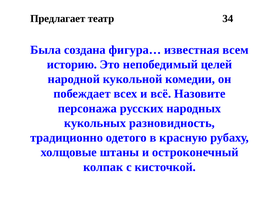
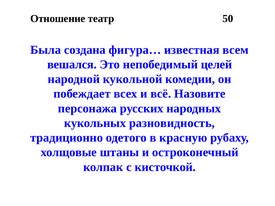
Предлагает: Предлагает -> Отношение
34: 34 -> 50
историю: историю -> вешался
